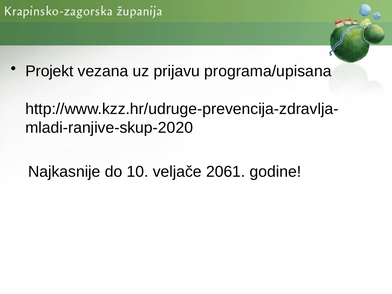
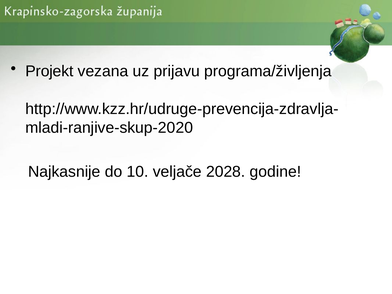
programa/upisana: programa/upisana -> programa/življenja
2061: 2061 -> 2028
